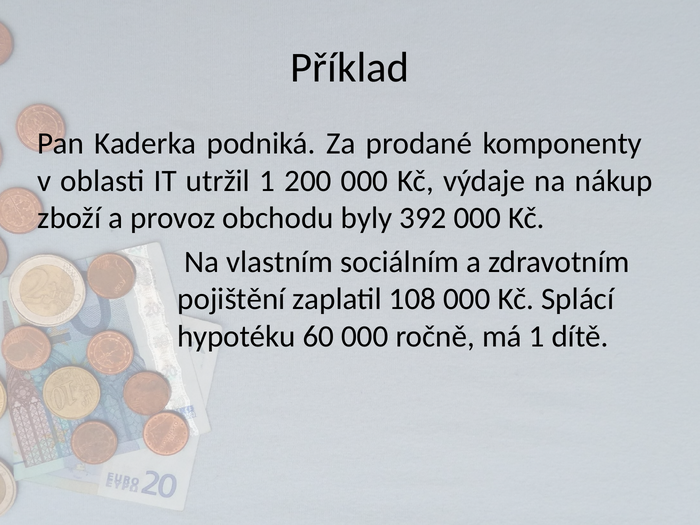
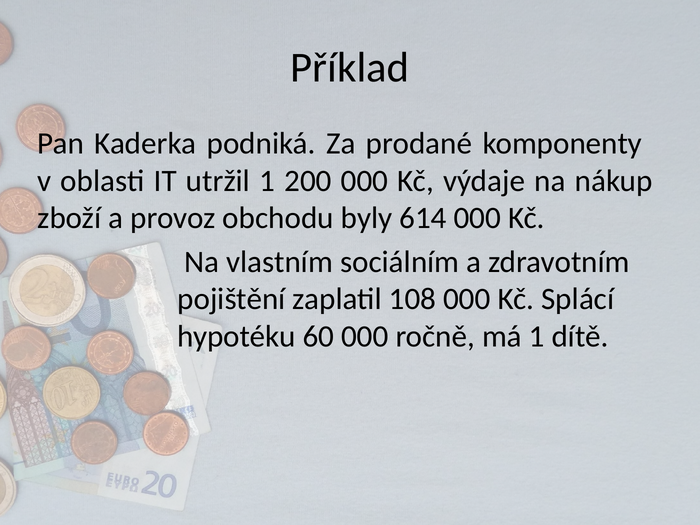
392: 392 -> 614
